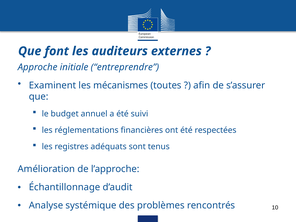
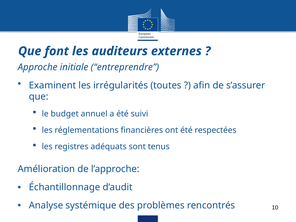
mécanismes: mécanismes -> irrégularités
